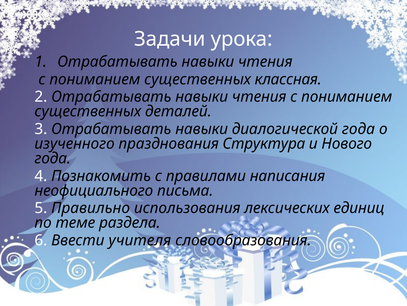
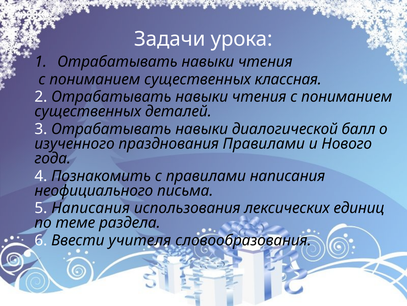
диалогической года: года -> балл
празднования Структура: Структура -> Правилами
5 Правильно: Правильно -> Написания
